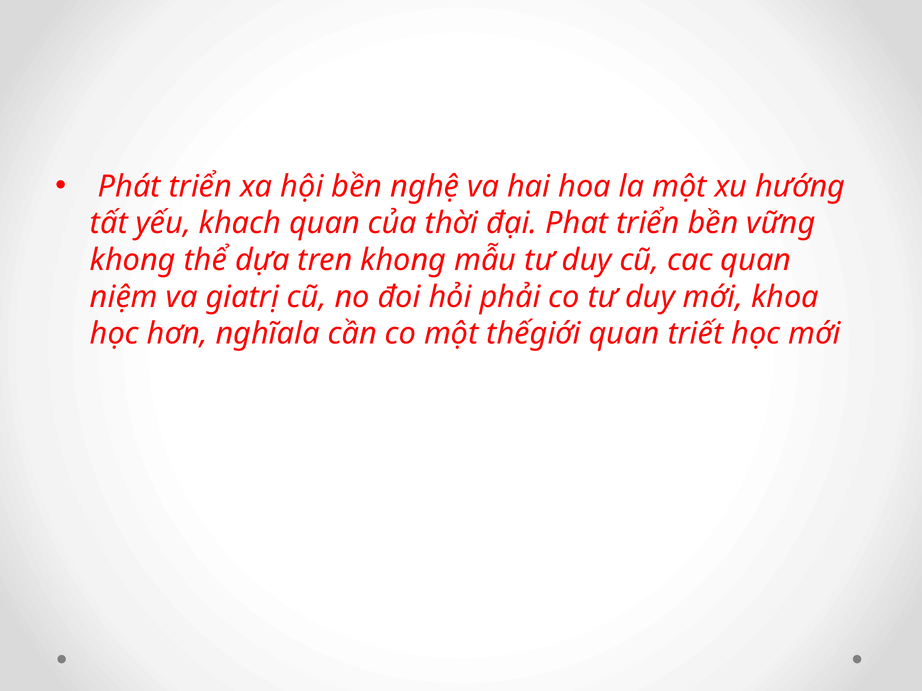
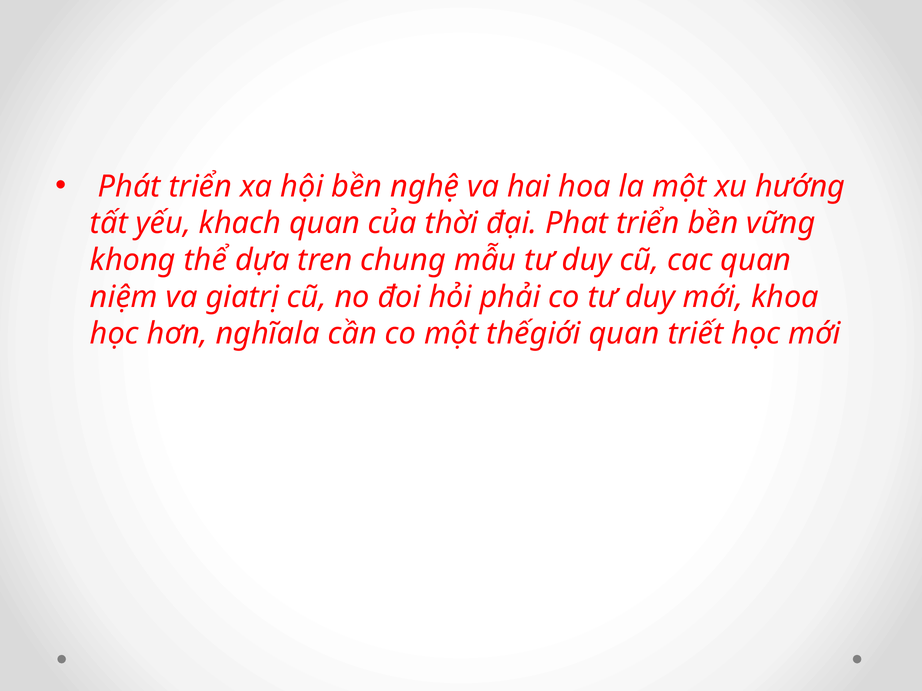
tren khong: khong -> chung
